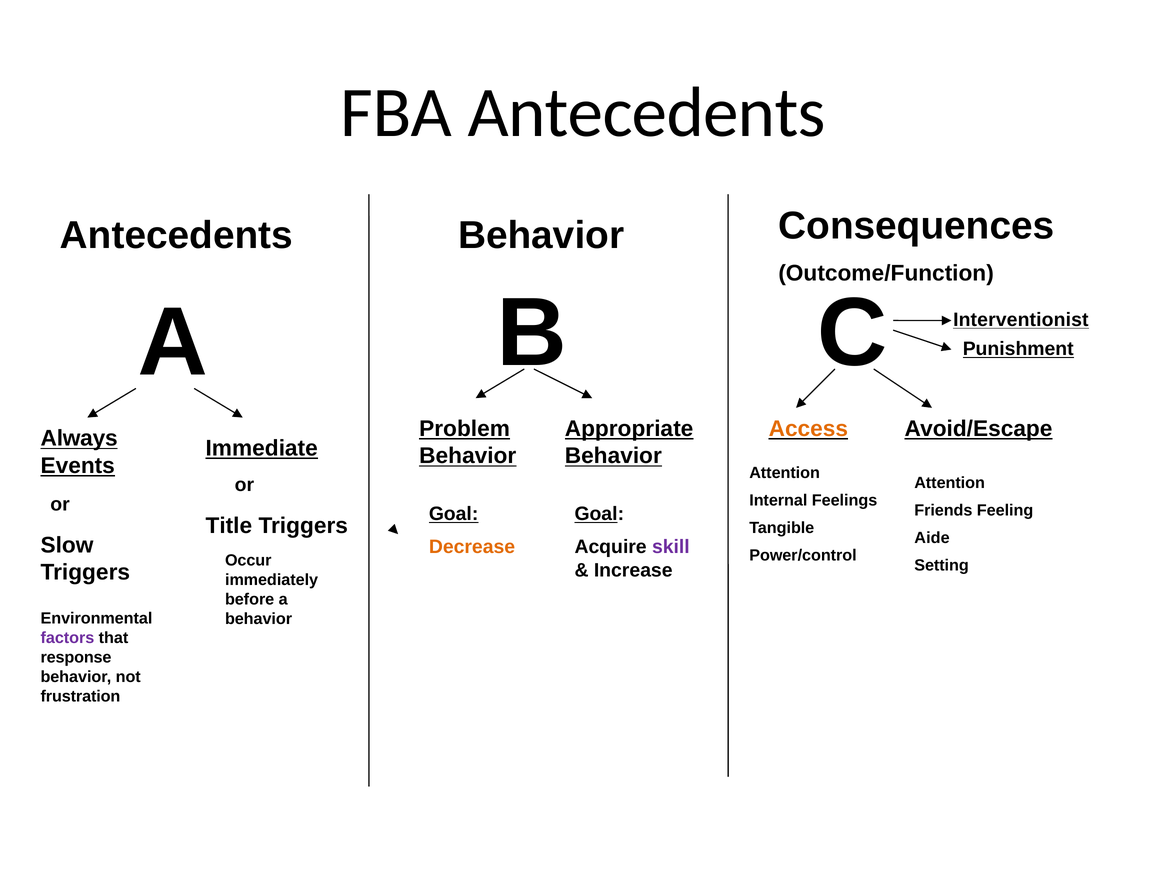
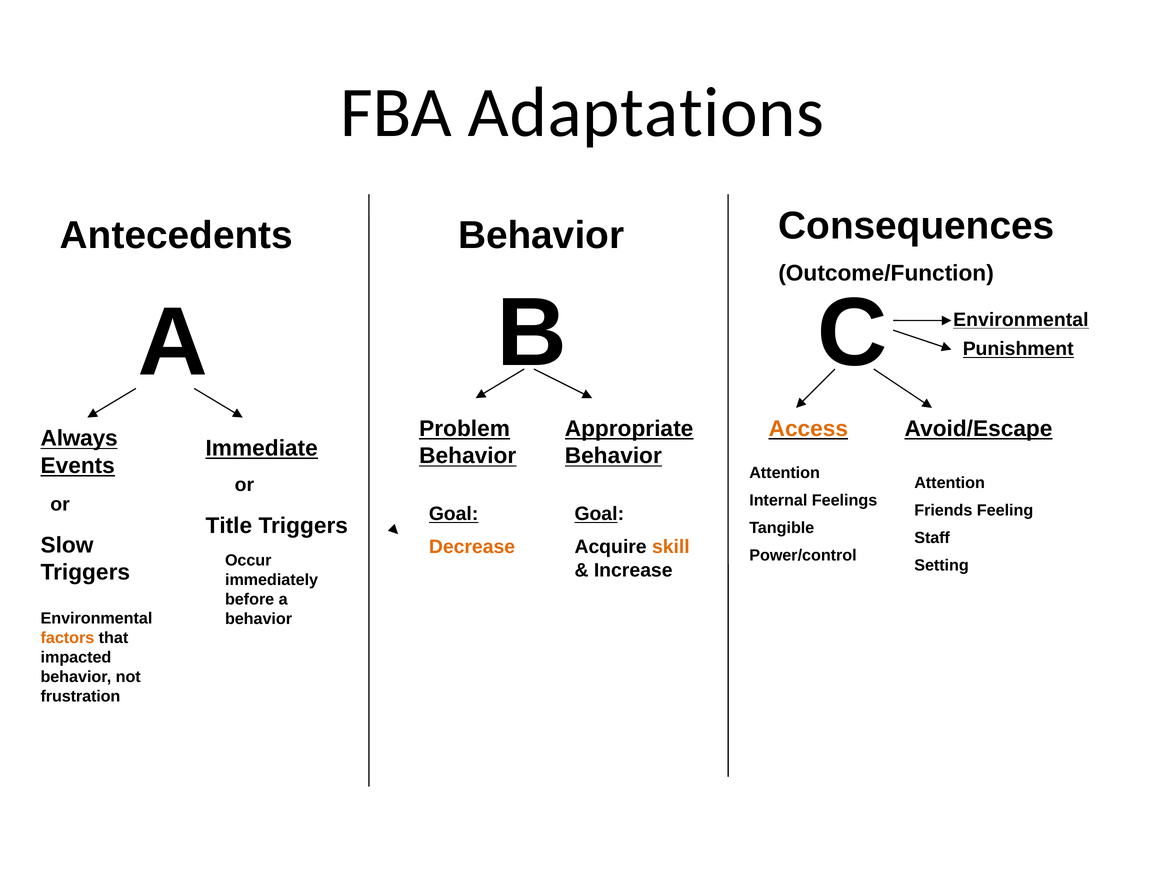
FBA Antecedents: Antecedents -> Adaptations
Interventionist at (1021, 320): Interventionist -> Environmental
Aide: Aide -> Staff
skill colour: purple -> orange
factors colour: purple -> orange
response: response -> impacted
